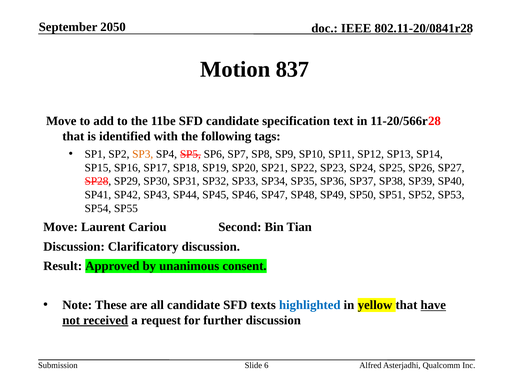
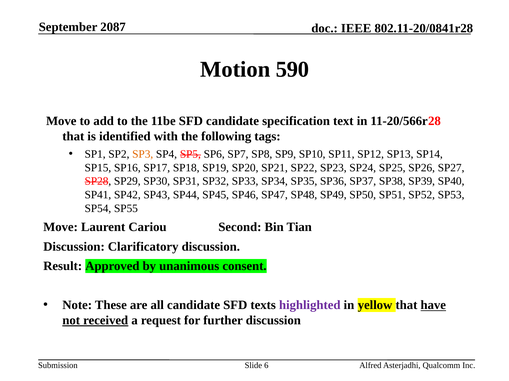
2050: 2050 -> 2087
837: 837 -> 590
highlighted colour: blue -> purple
